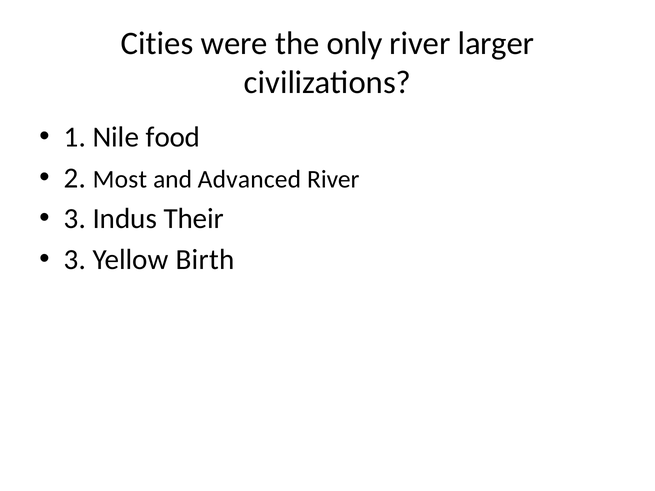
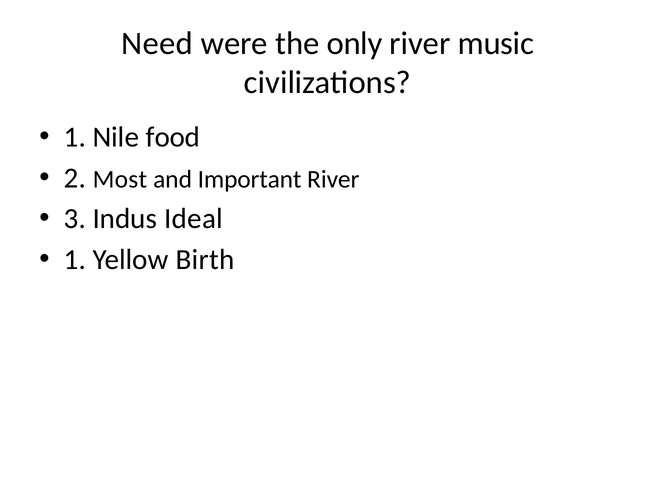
Cities: Cities -> Need
larger: larger -> music
Advanced: Advanced -> Important
Their: Their -> Ideal
3 at (75, 260): 3 -> 1
